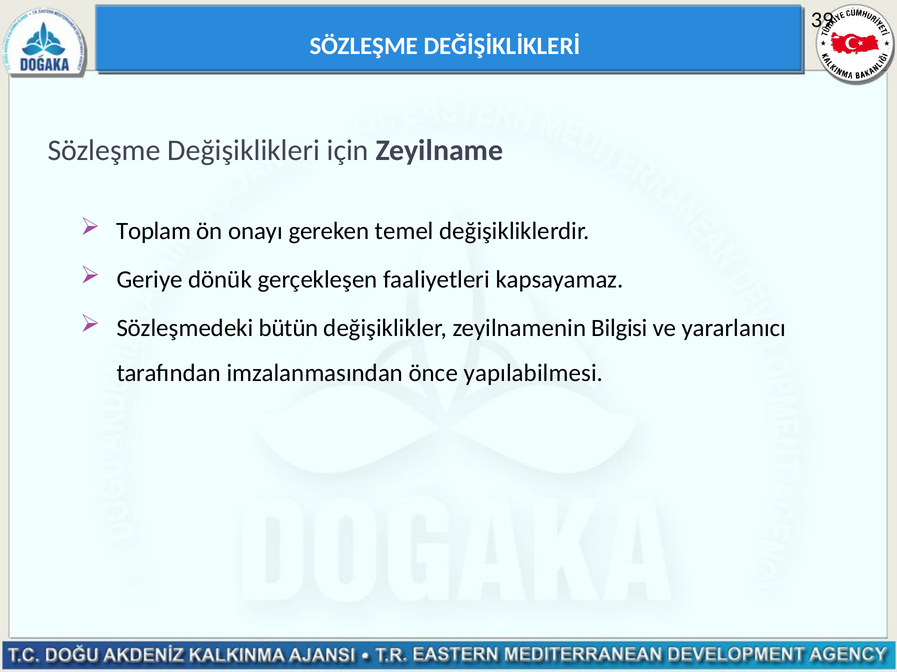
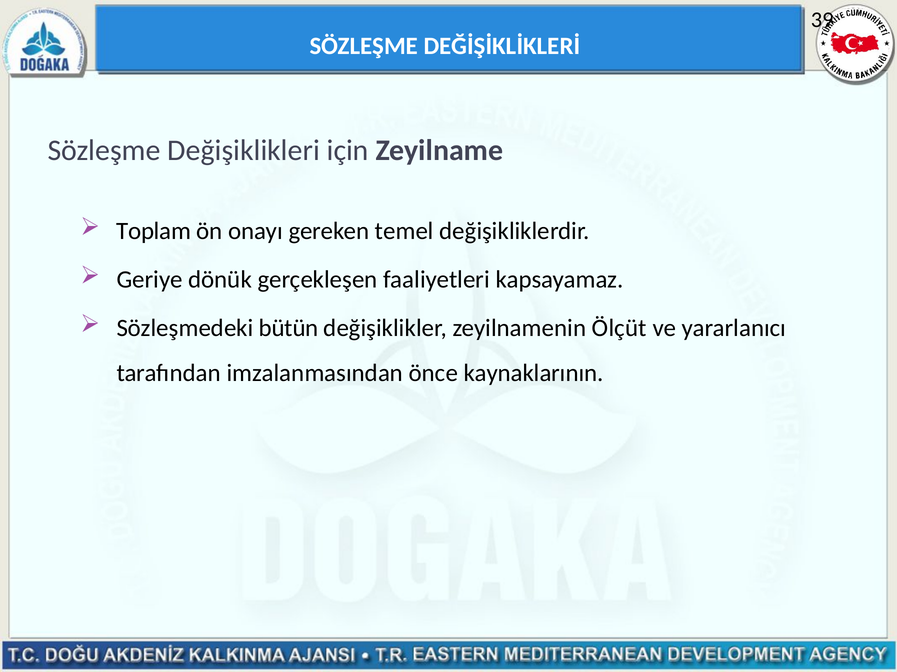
Bilgisi: Bilgisi -> Ölçüt
yapılabilmesi: yapılabilmesi -> kaynaklarının
